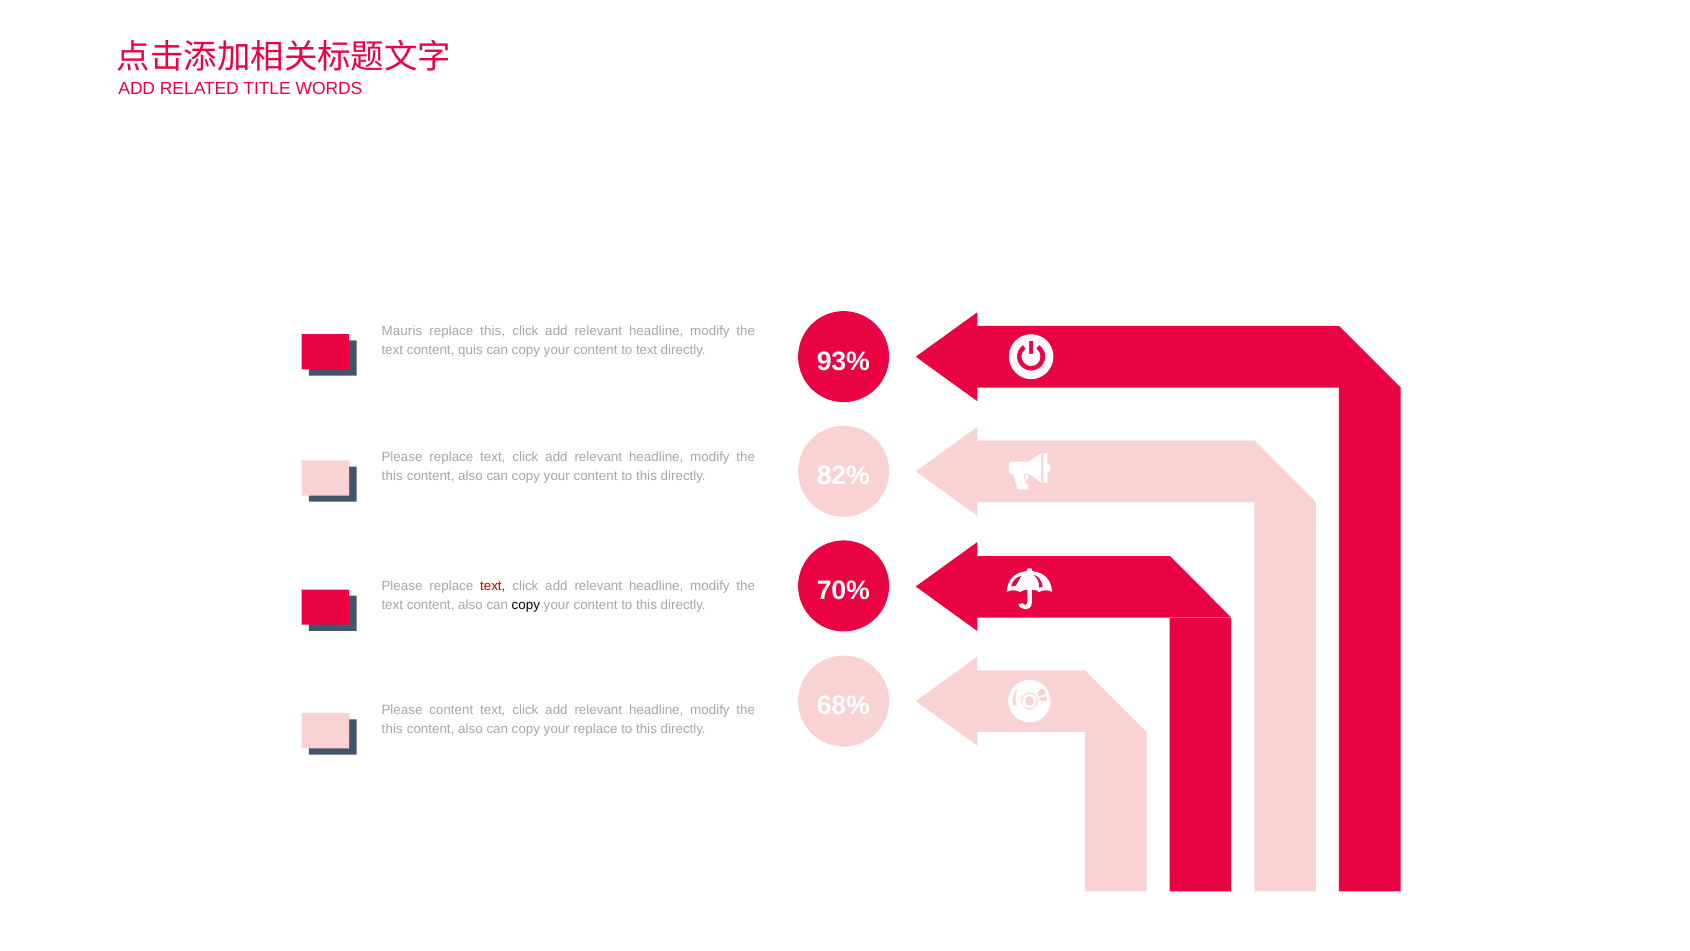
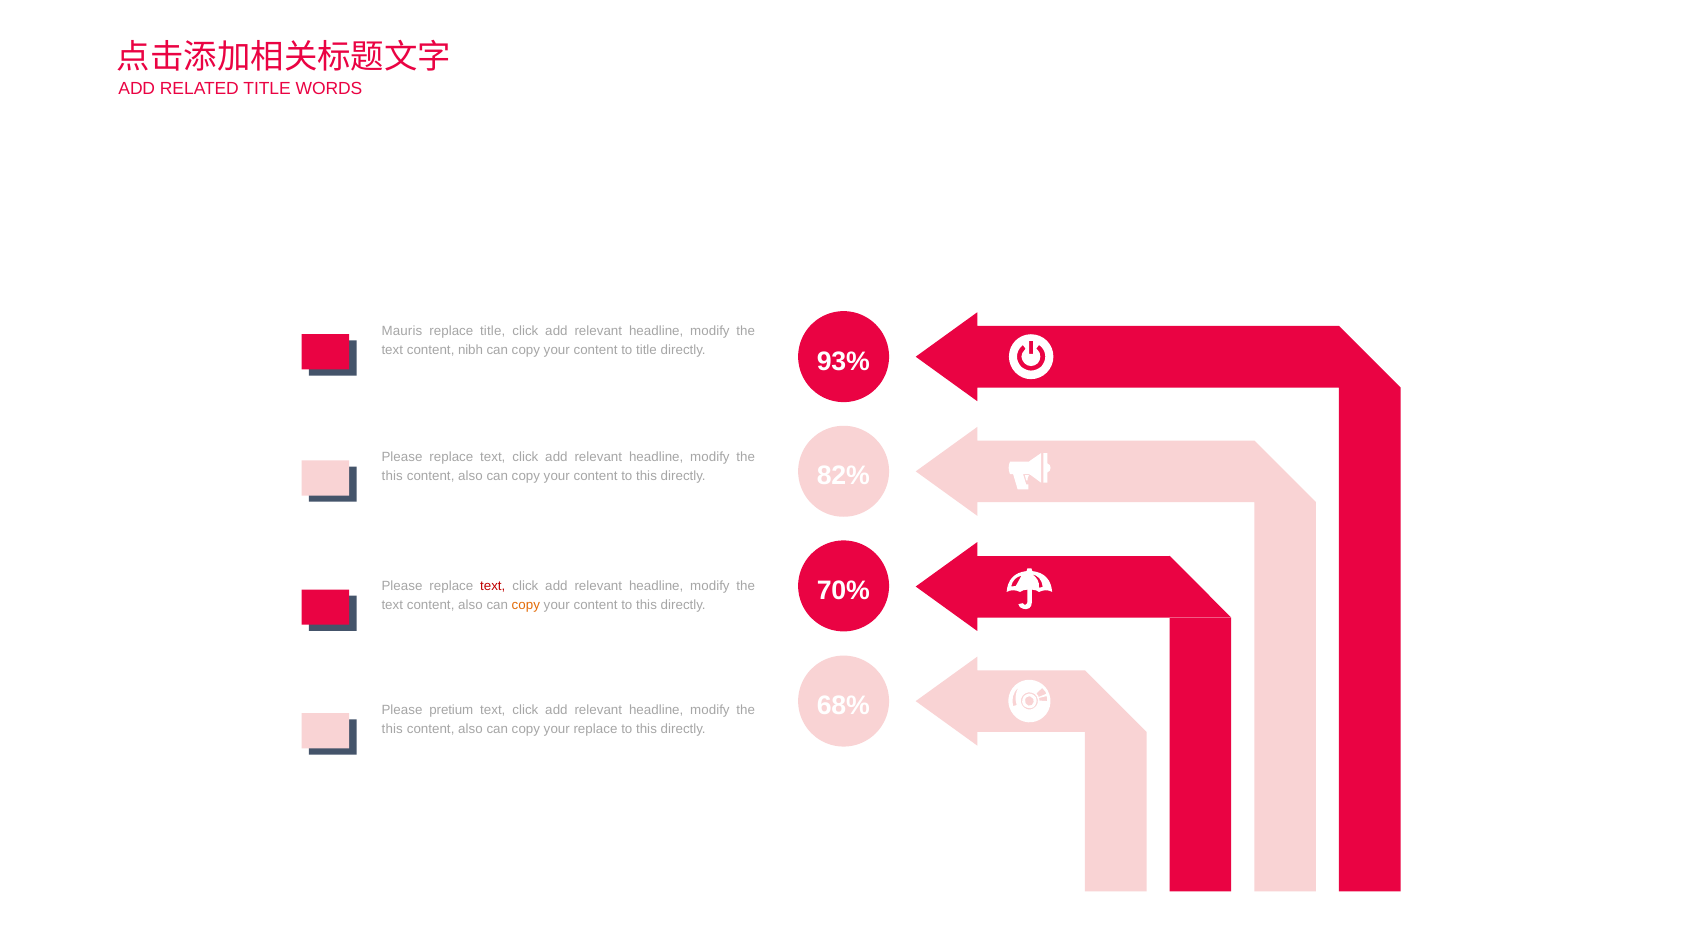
replace this: this -> title
quis: quis -> nibh
to text: text -> title
copy at (526, 605) colour: black -> orange
Please content: content -> pretium
